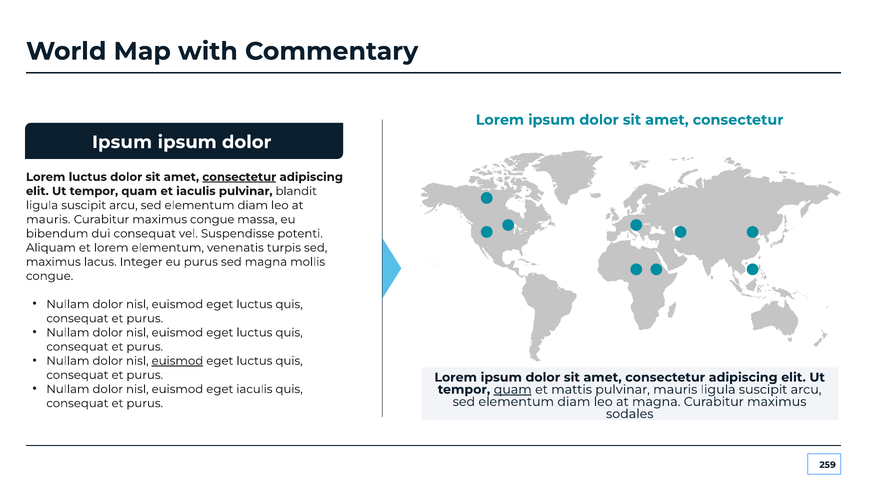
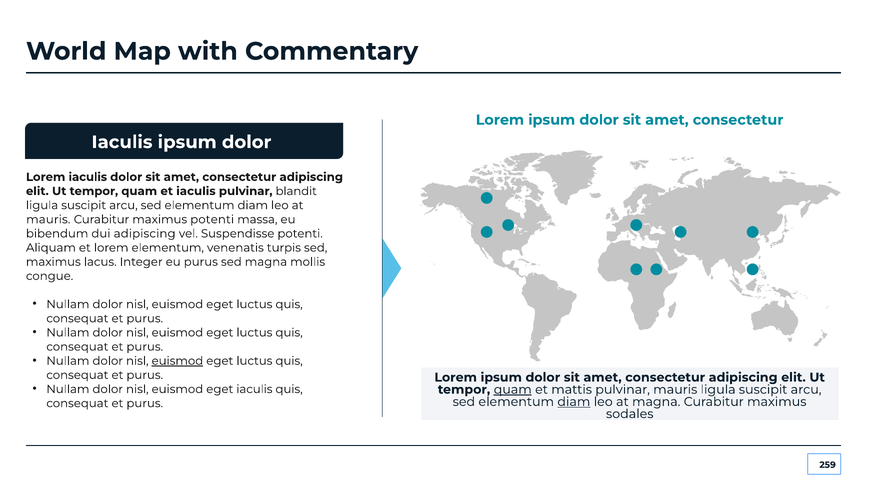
Ipsum at (122, 142): Ipsum -> Iaculis
Lorem luctus: luctus -> iaculis
consectetur at (239, 177) underline: present -> none
maximus congue: congue -> potenti
dui consequat: consequat -> adipiscing
diam at (574, 402) underline: none -> present
